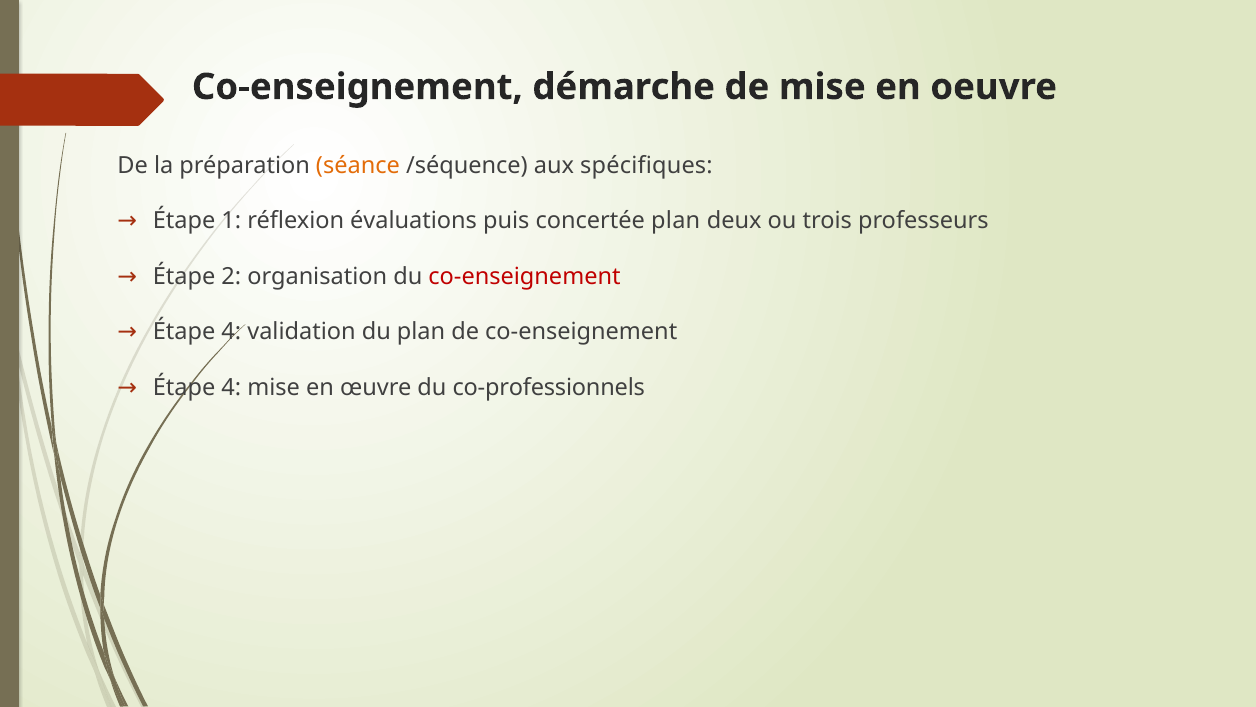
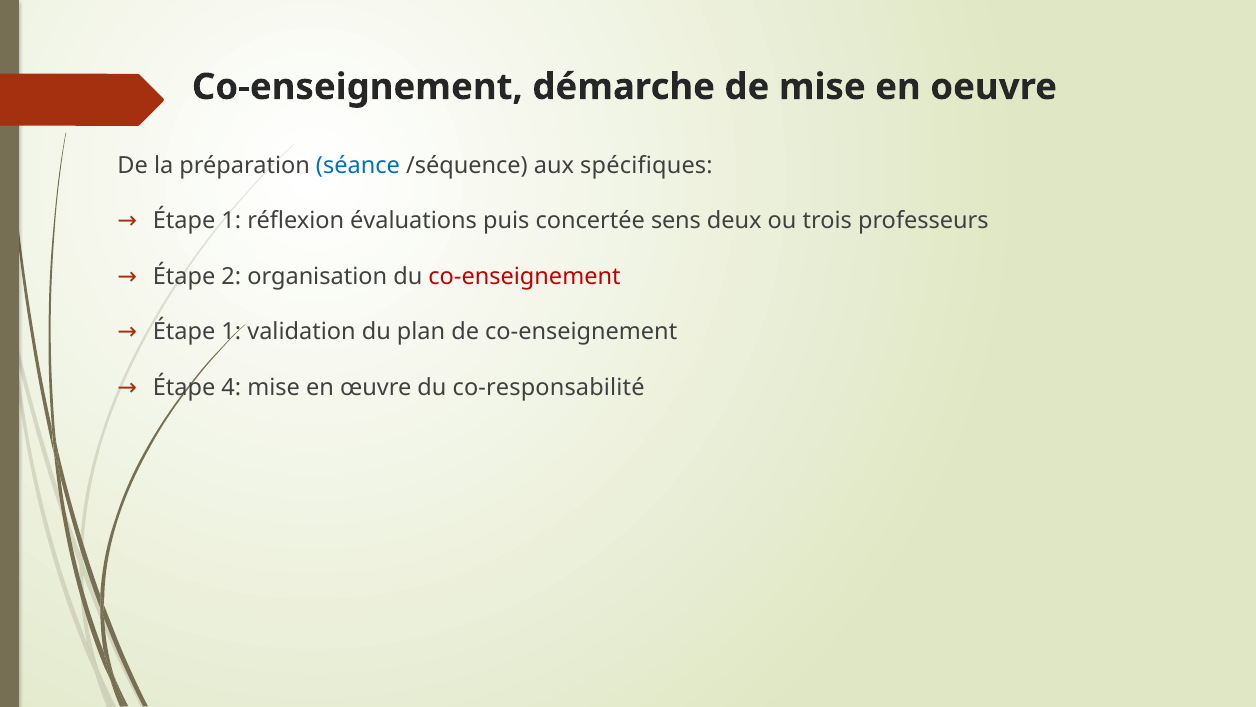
séance colour: orange -> blue
concertée plan: plan -> sens
4 at (231, 332): 4 -> 1
co-professionnels: co-professionnels -> co-responsabilité
